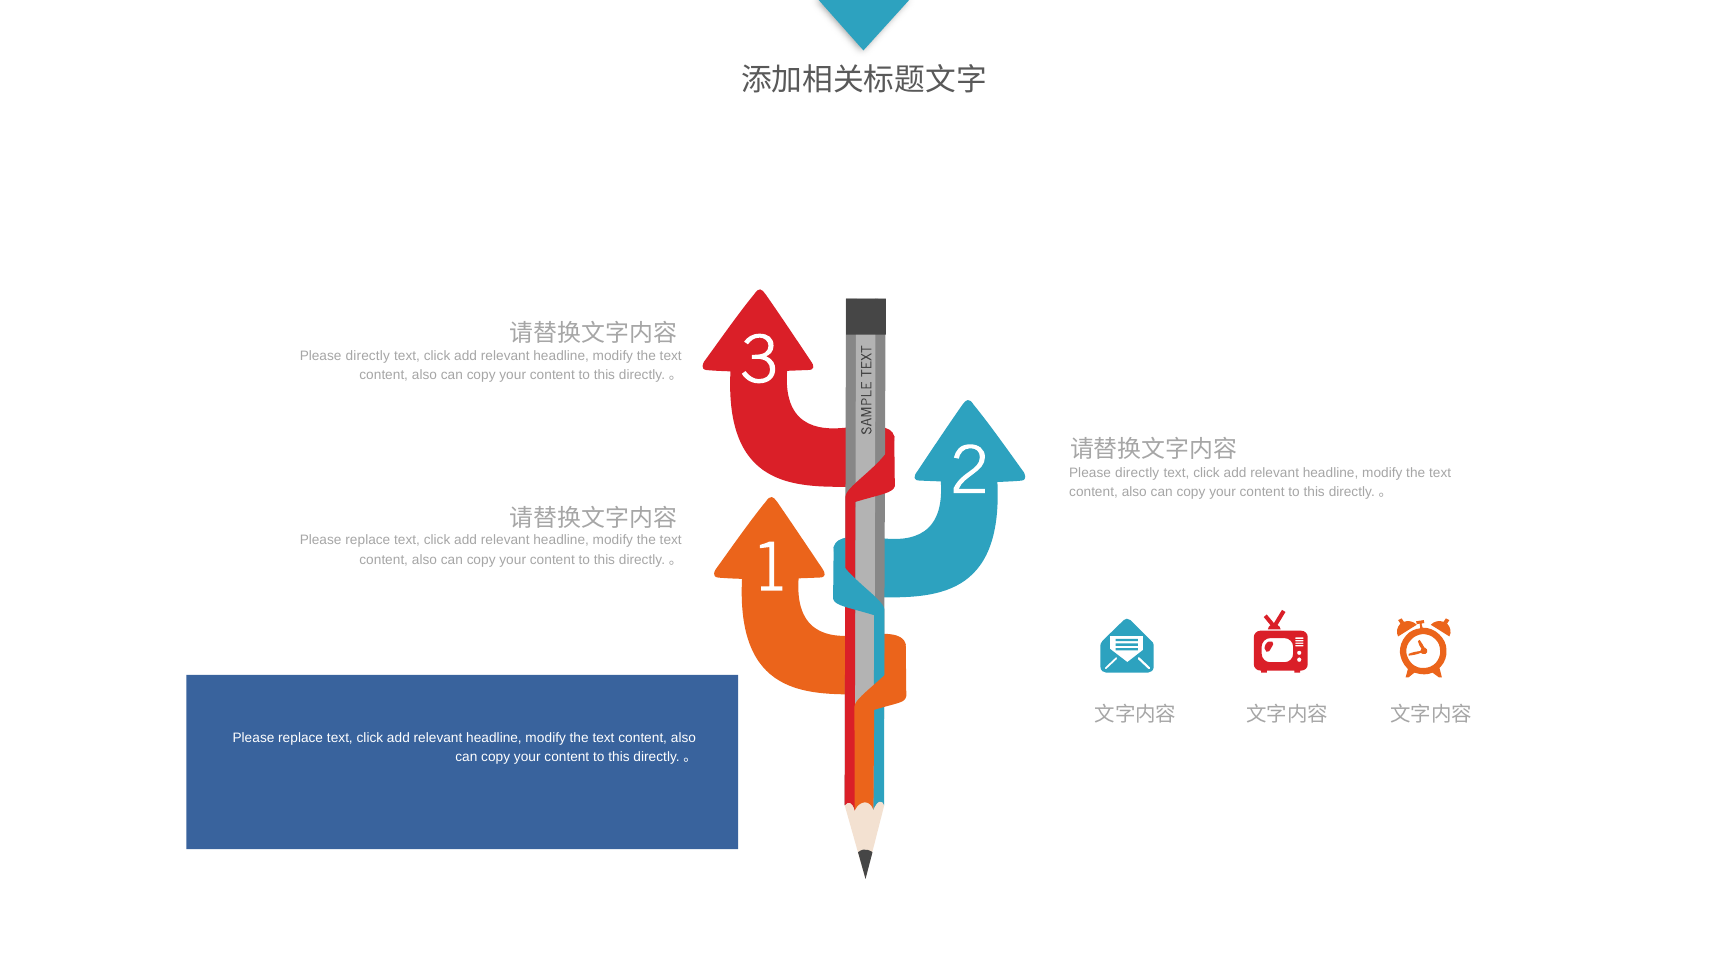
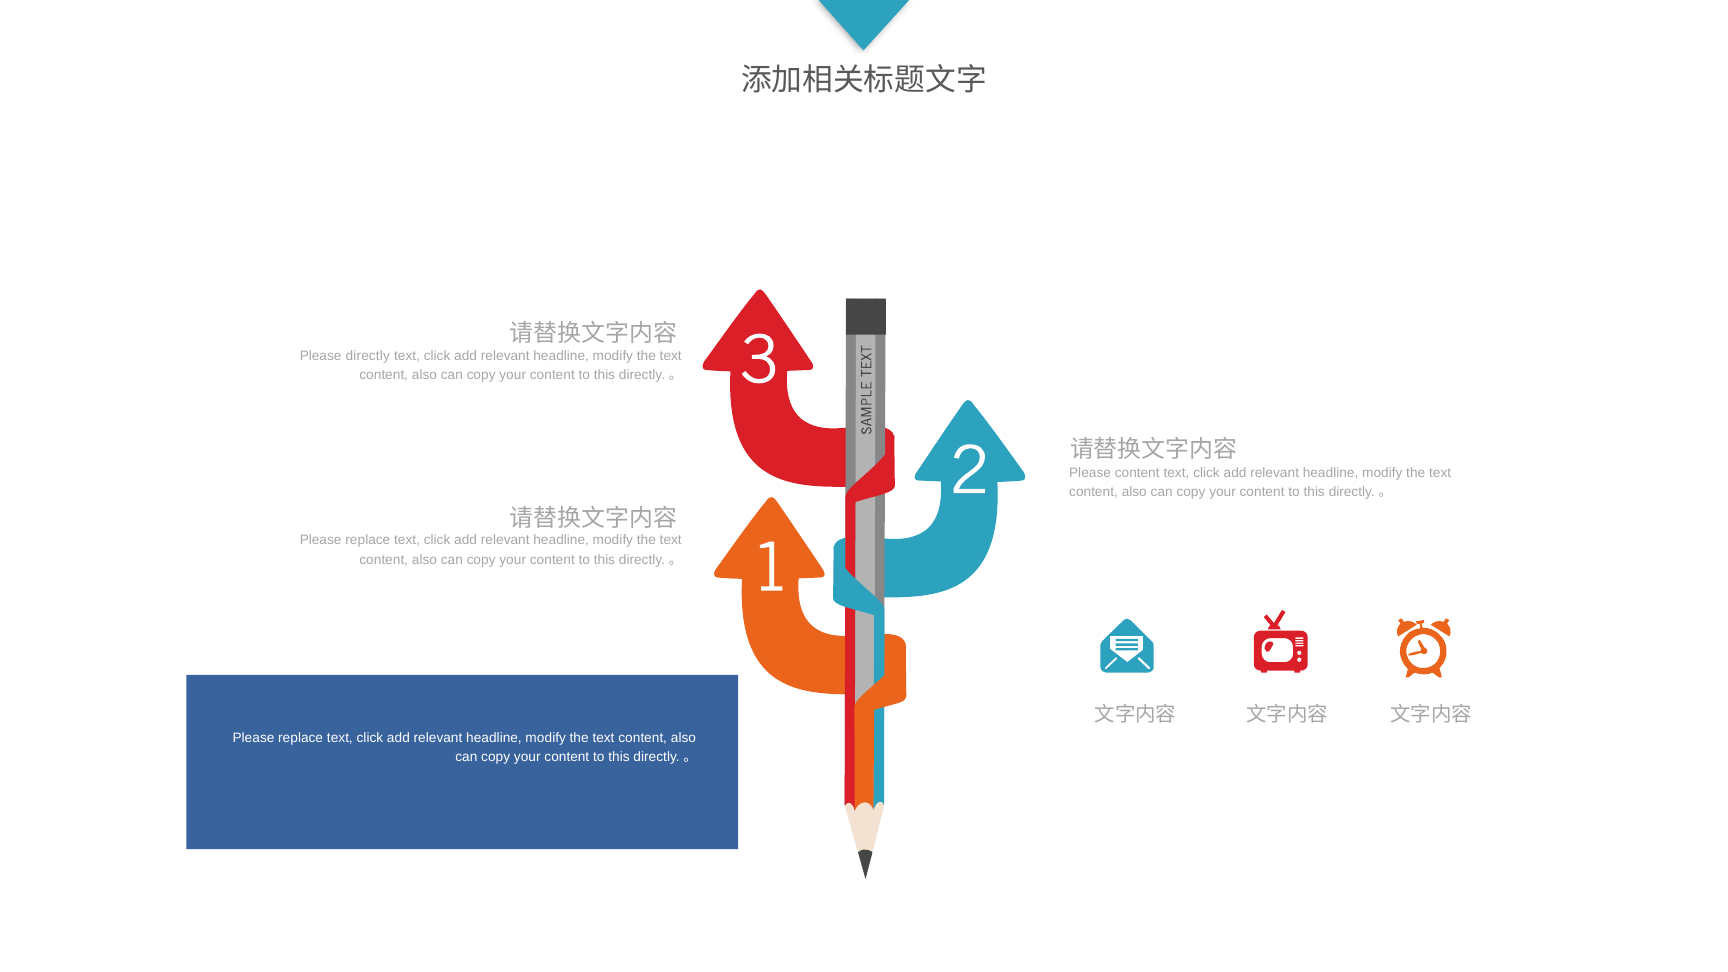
directly at (1137, 473): directly -> content
